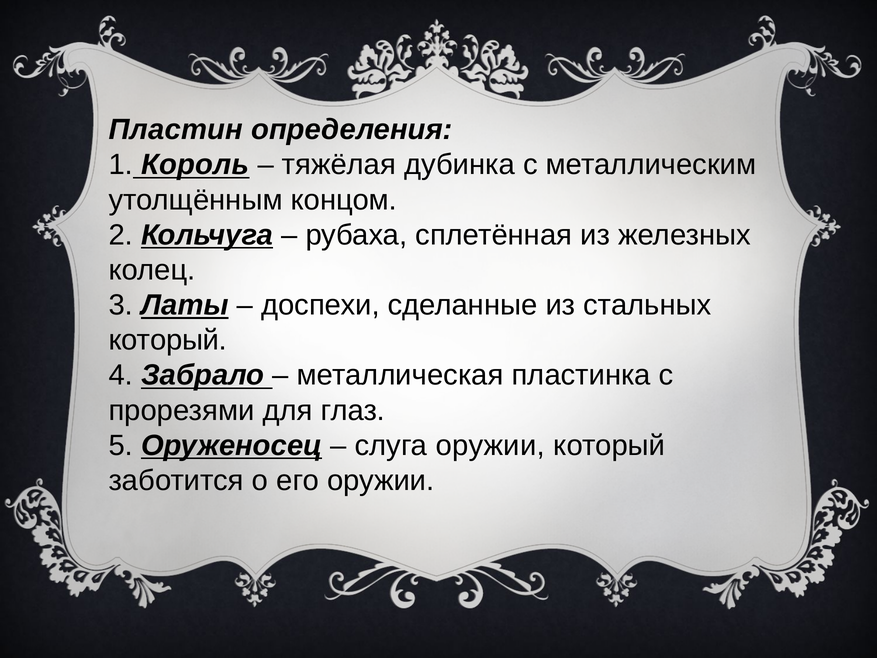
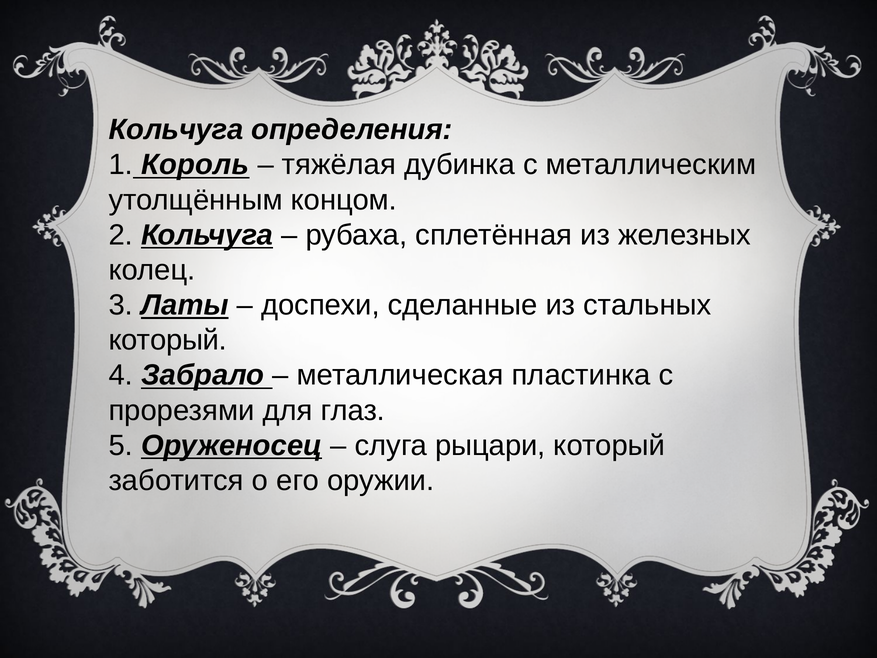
Пластин at (176, 130): Пластин -> Кольчуга
слуга оружии: оружии -> рыцари
